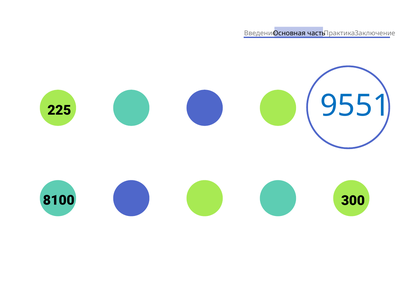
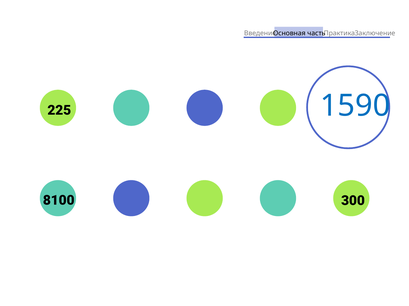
9551: 9551 -> 1590
